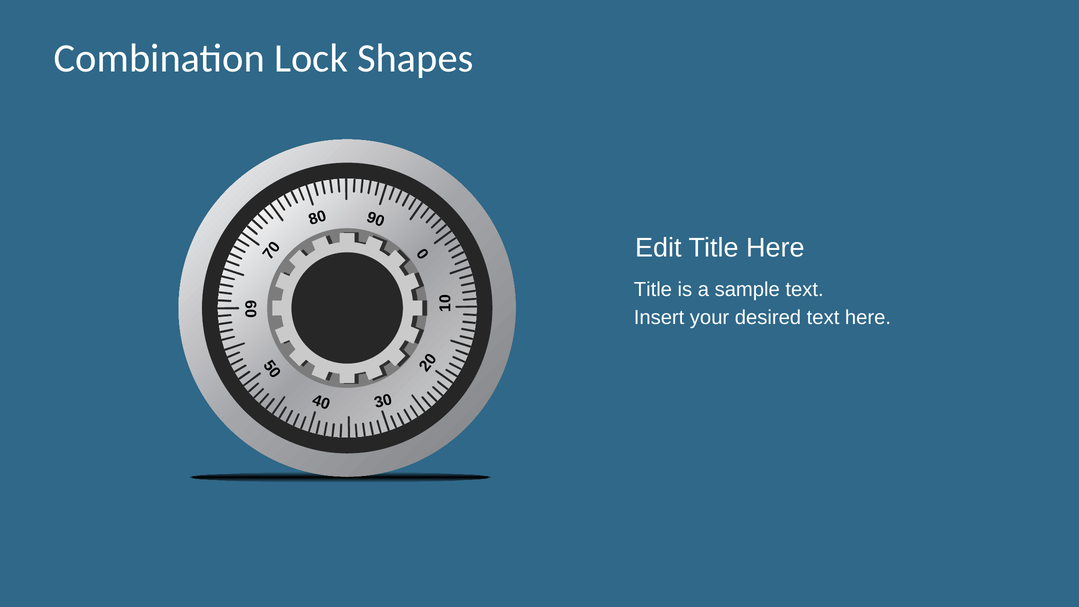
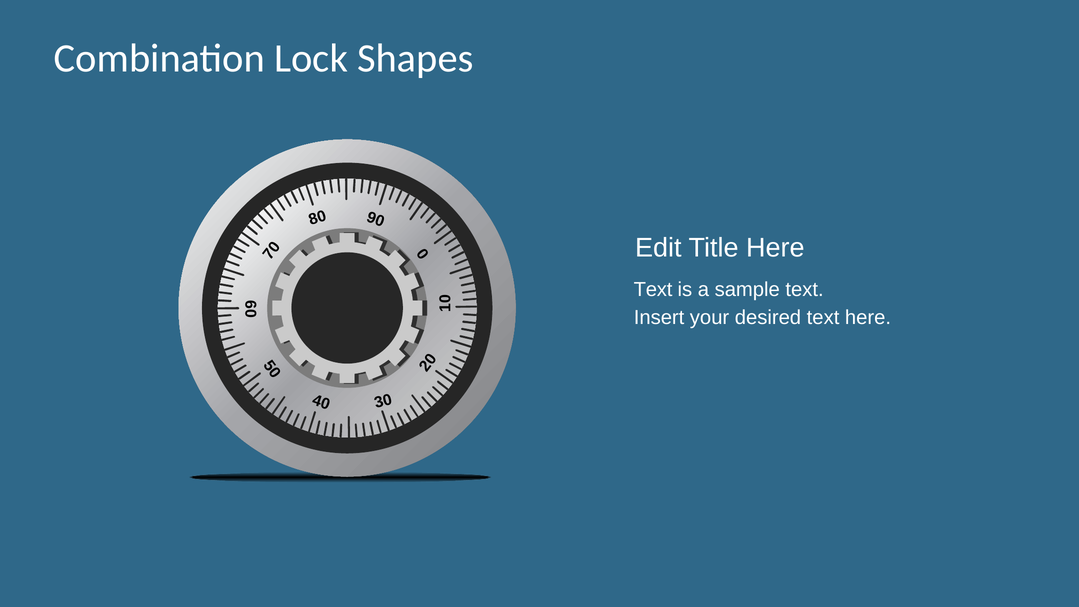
Title at (653, 290): Title -> Text
